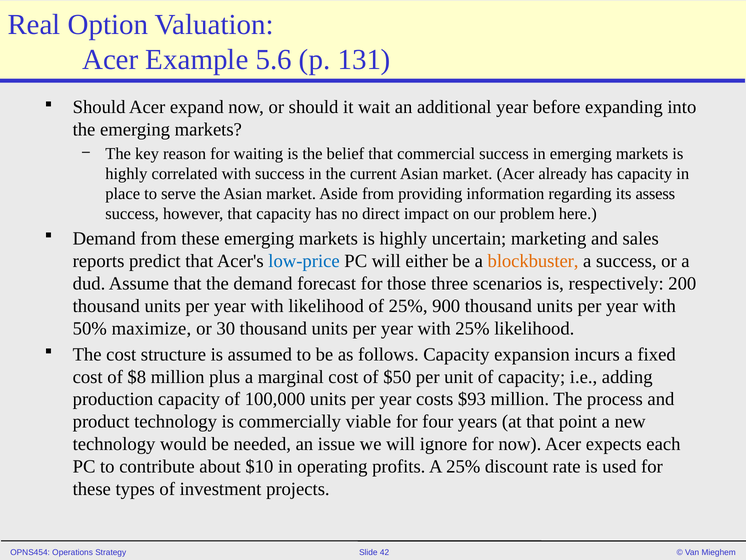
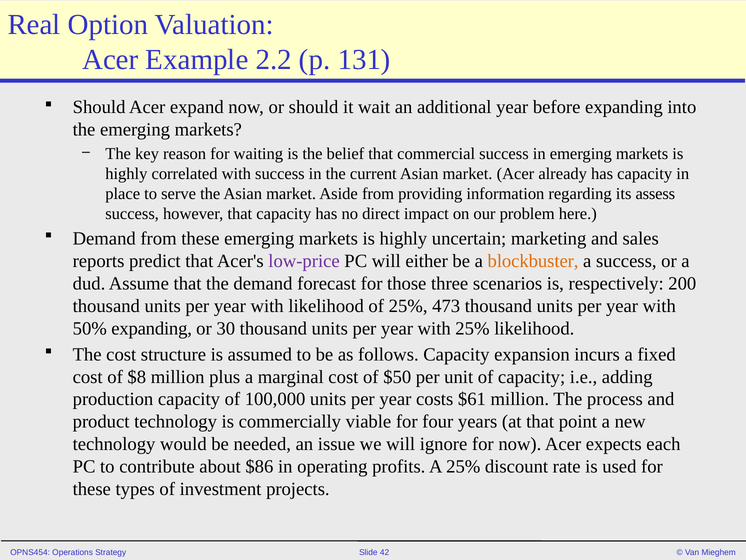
5.6: 5.6 -> 2.2
low-price colour: blue -> purple
900: 900 -> 473
50% maximize: maximize -> expanding
$93: $93 -> $61
$10: $10 -> $86
